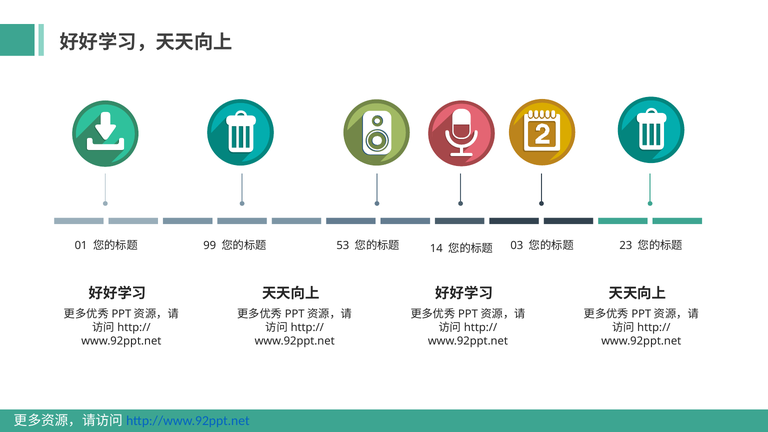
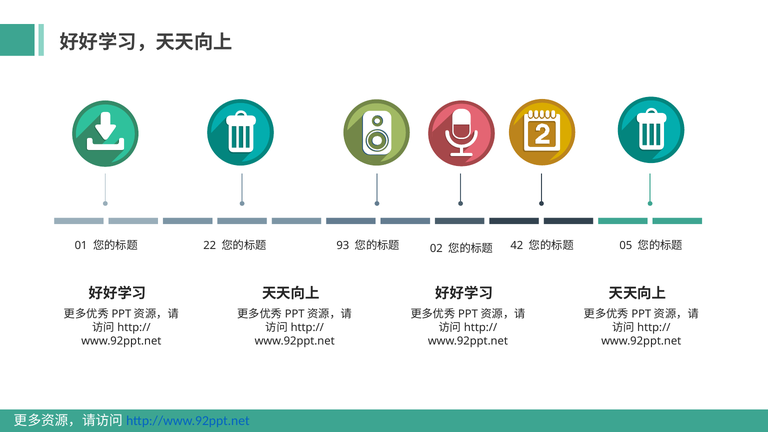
99: 99 -> 22
53: 53 -> 93
14: 14 -> 02
03: 03 -> 42
23: 23 -> 05
